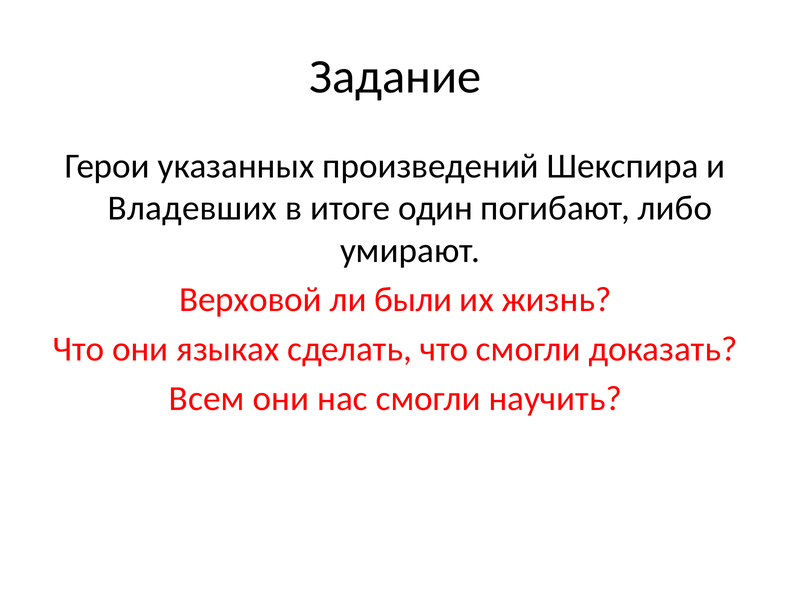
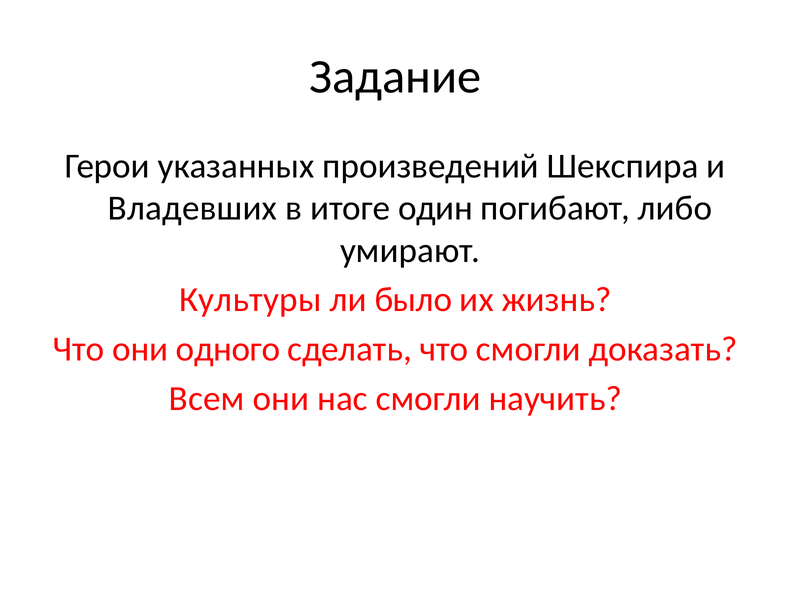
Верховой: Верховой -> Культуры
были: были -> было
языках: языках -> одного
